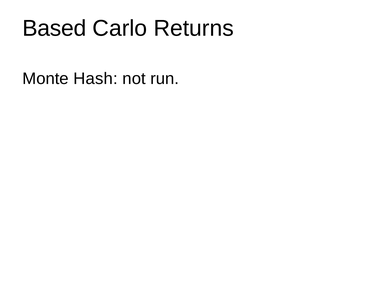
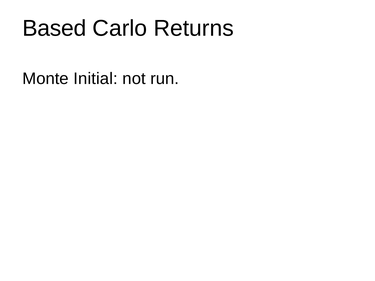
Hash: Hash -> Initial
